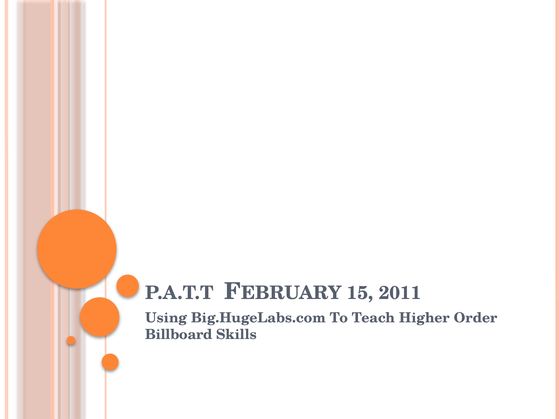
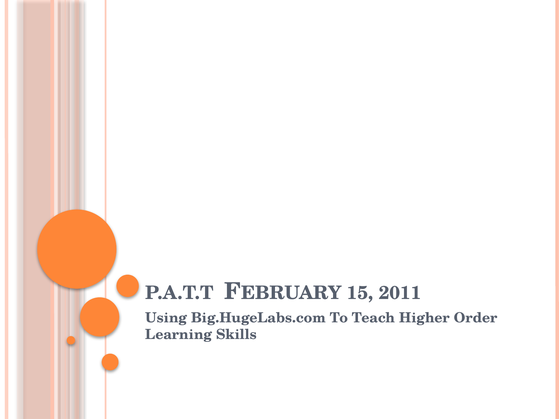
Billboard: Billboard -> Learning
